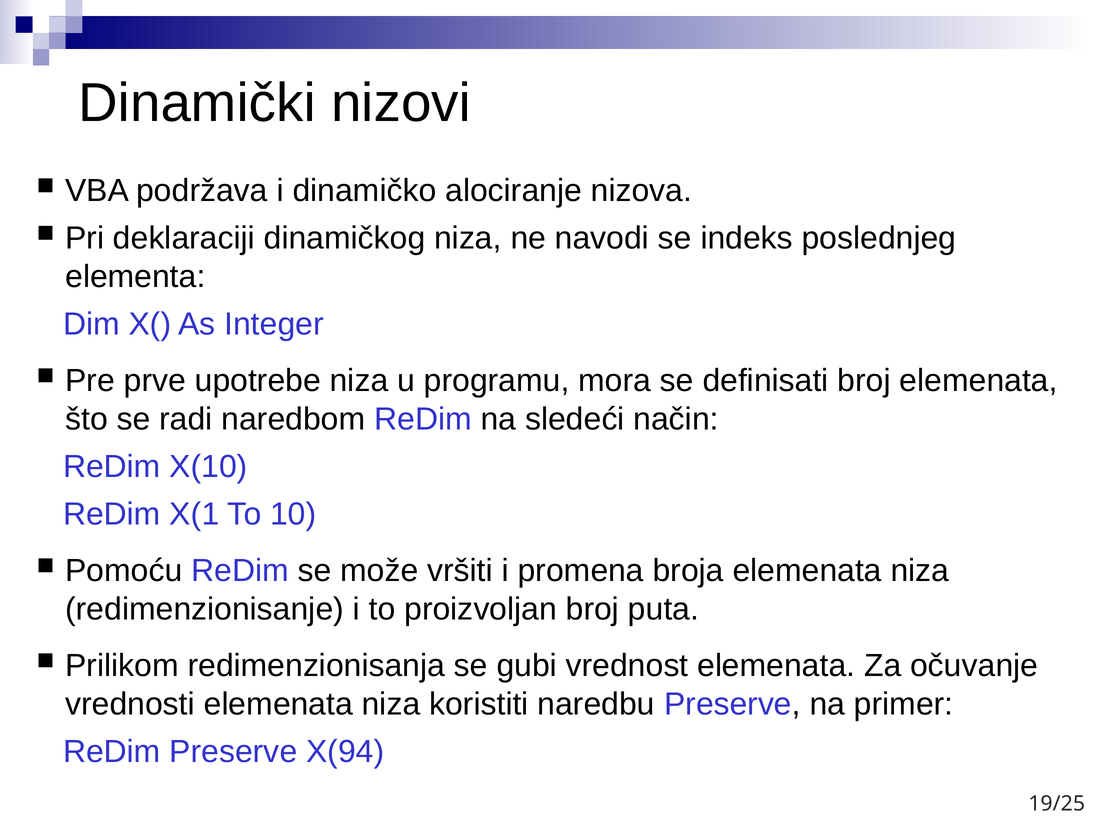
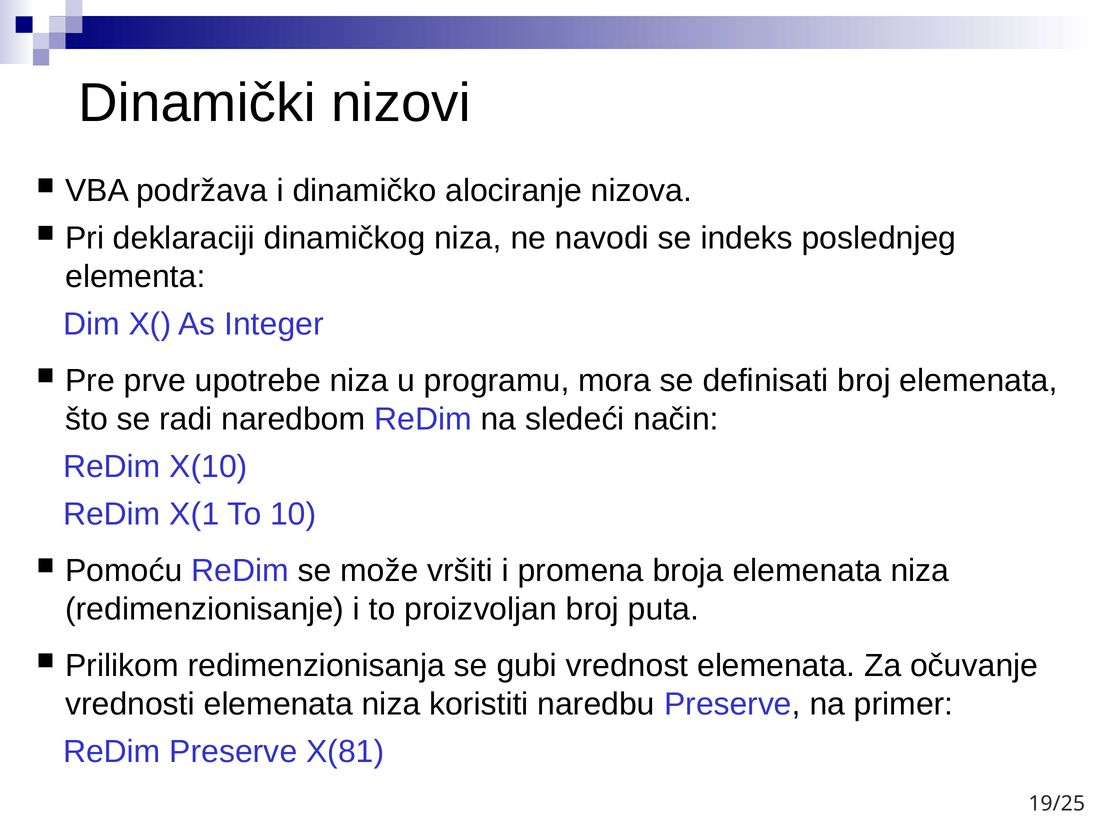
X(94: X(94 -> X(81
